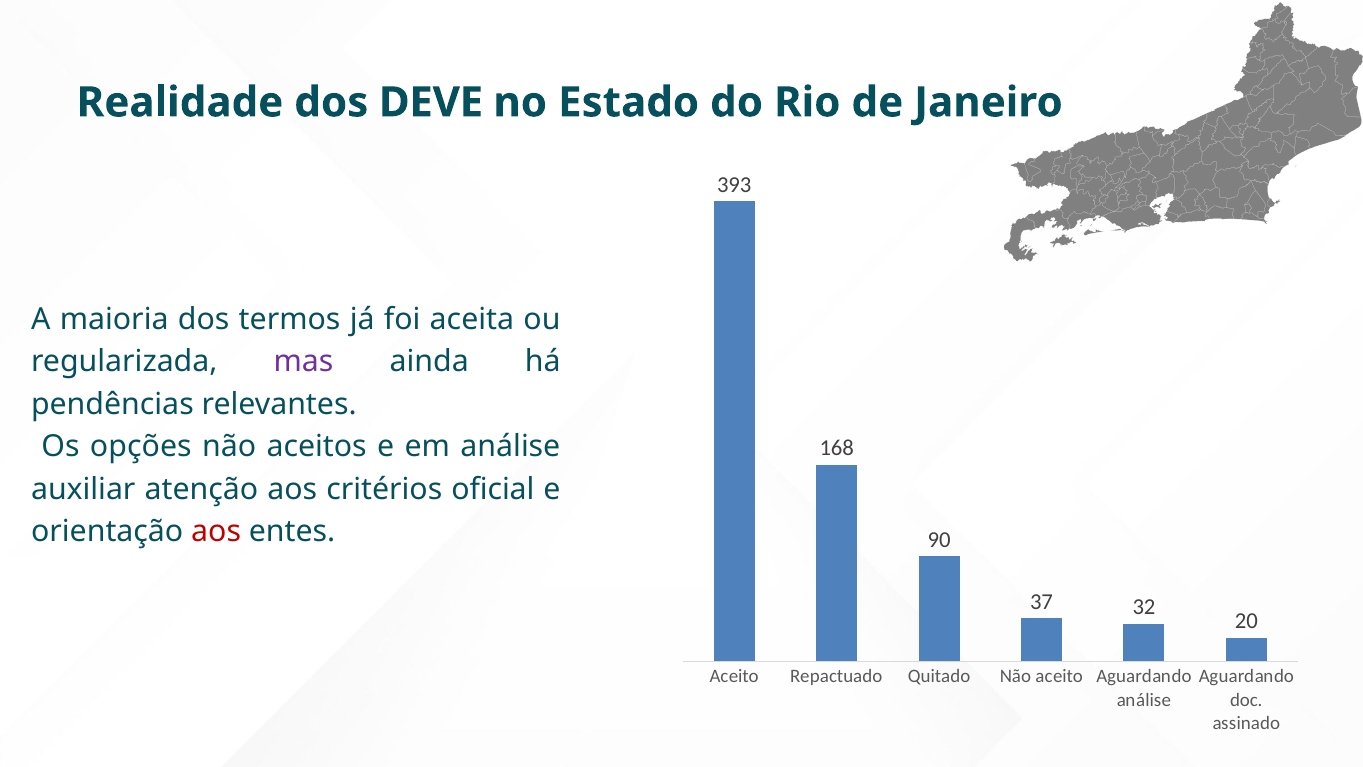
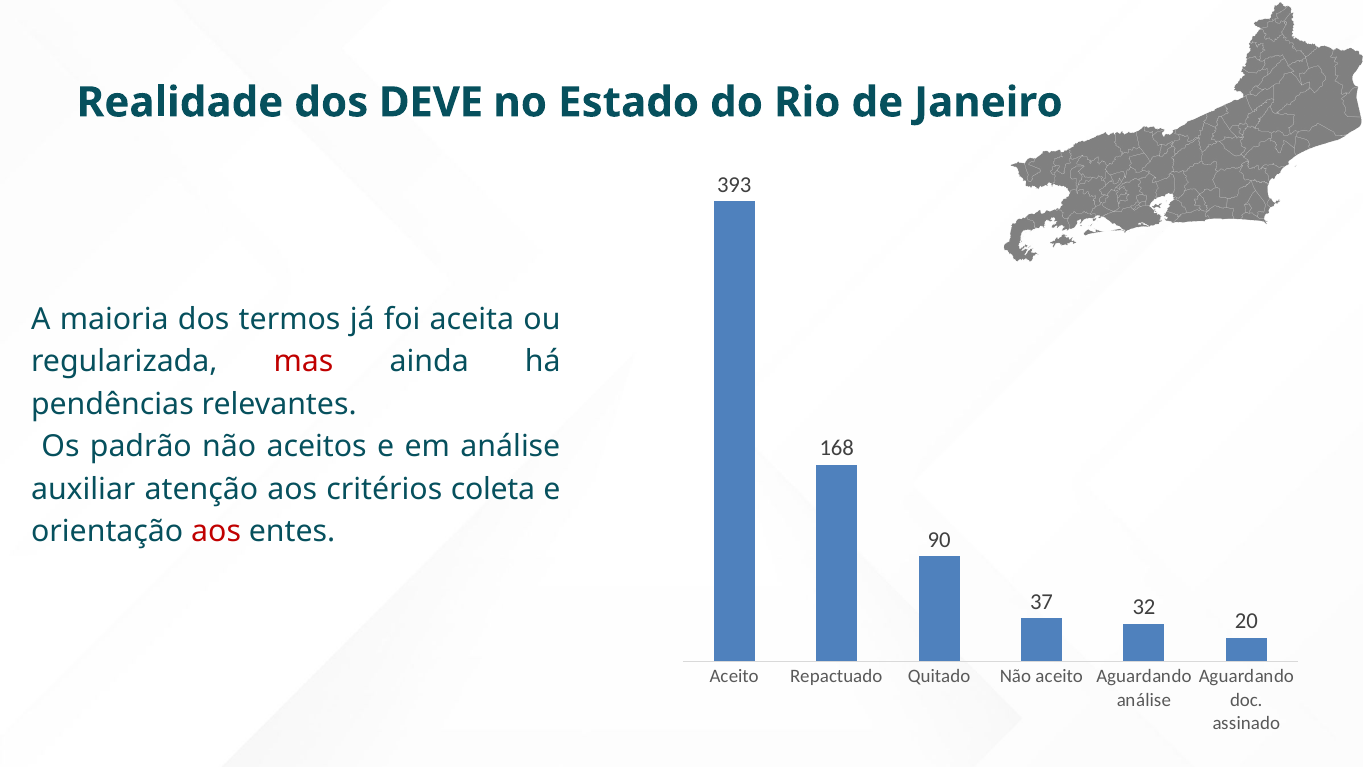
mas colour: purple -> red
opções: opções -> padrão
oficial: oficial -> coleta
